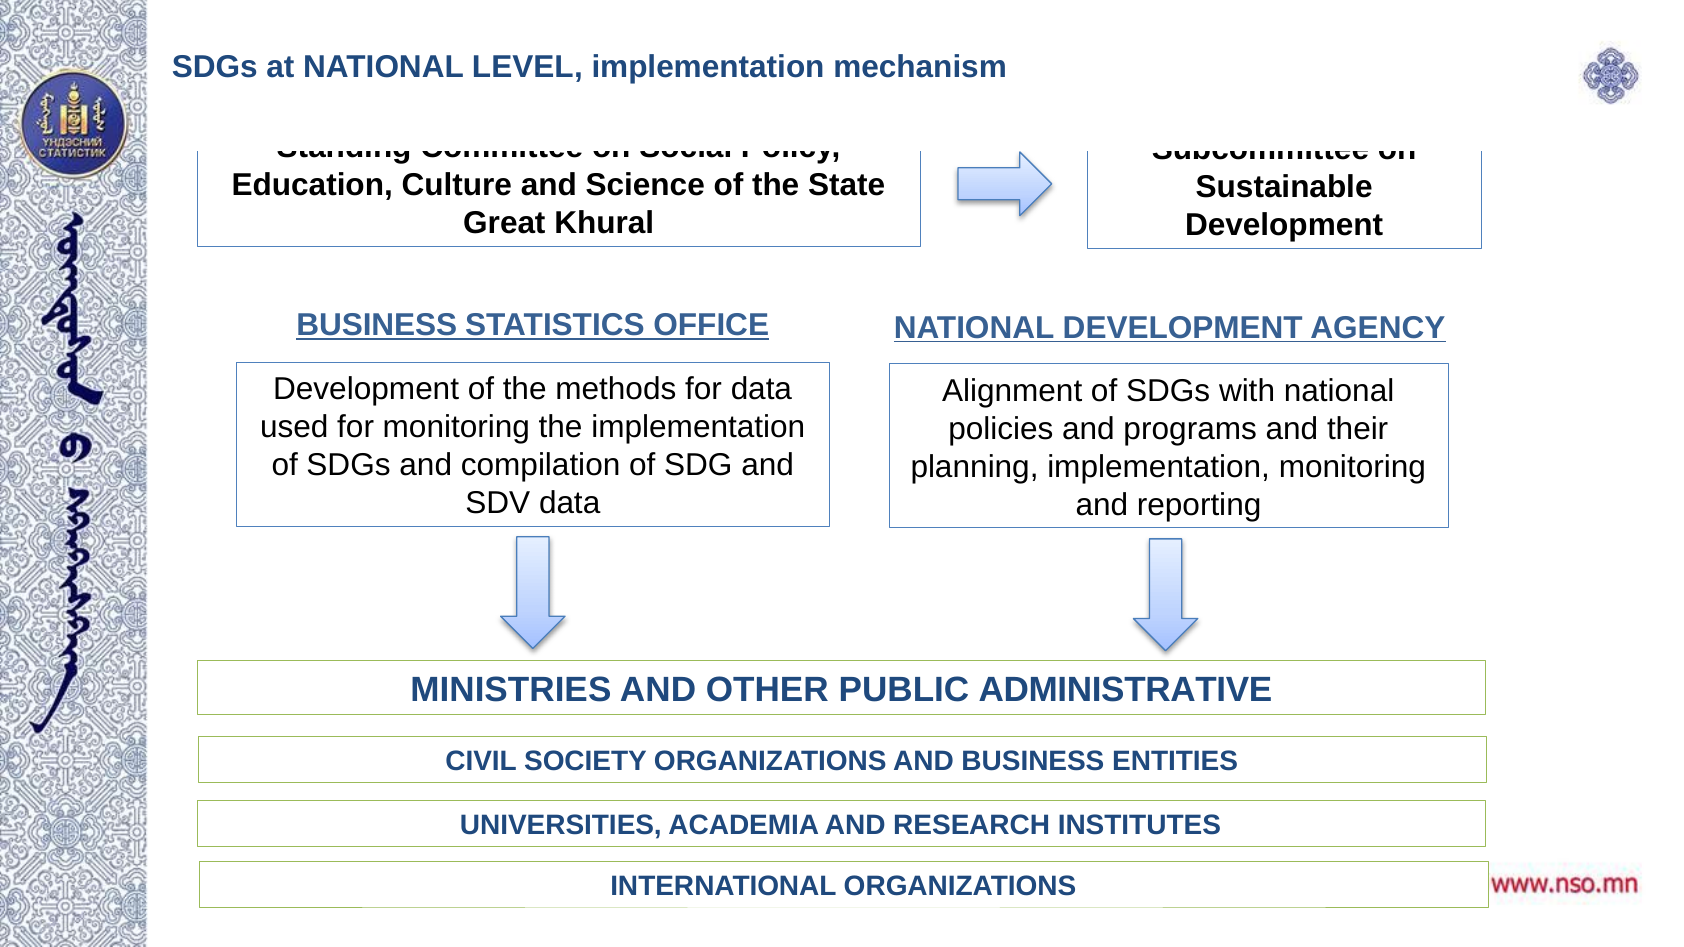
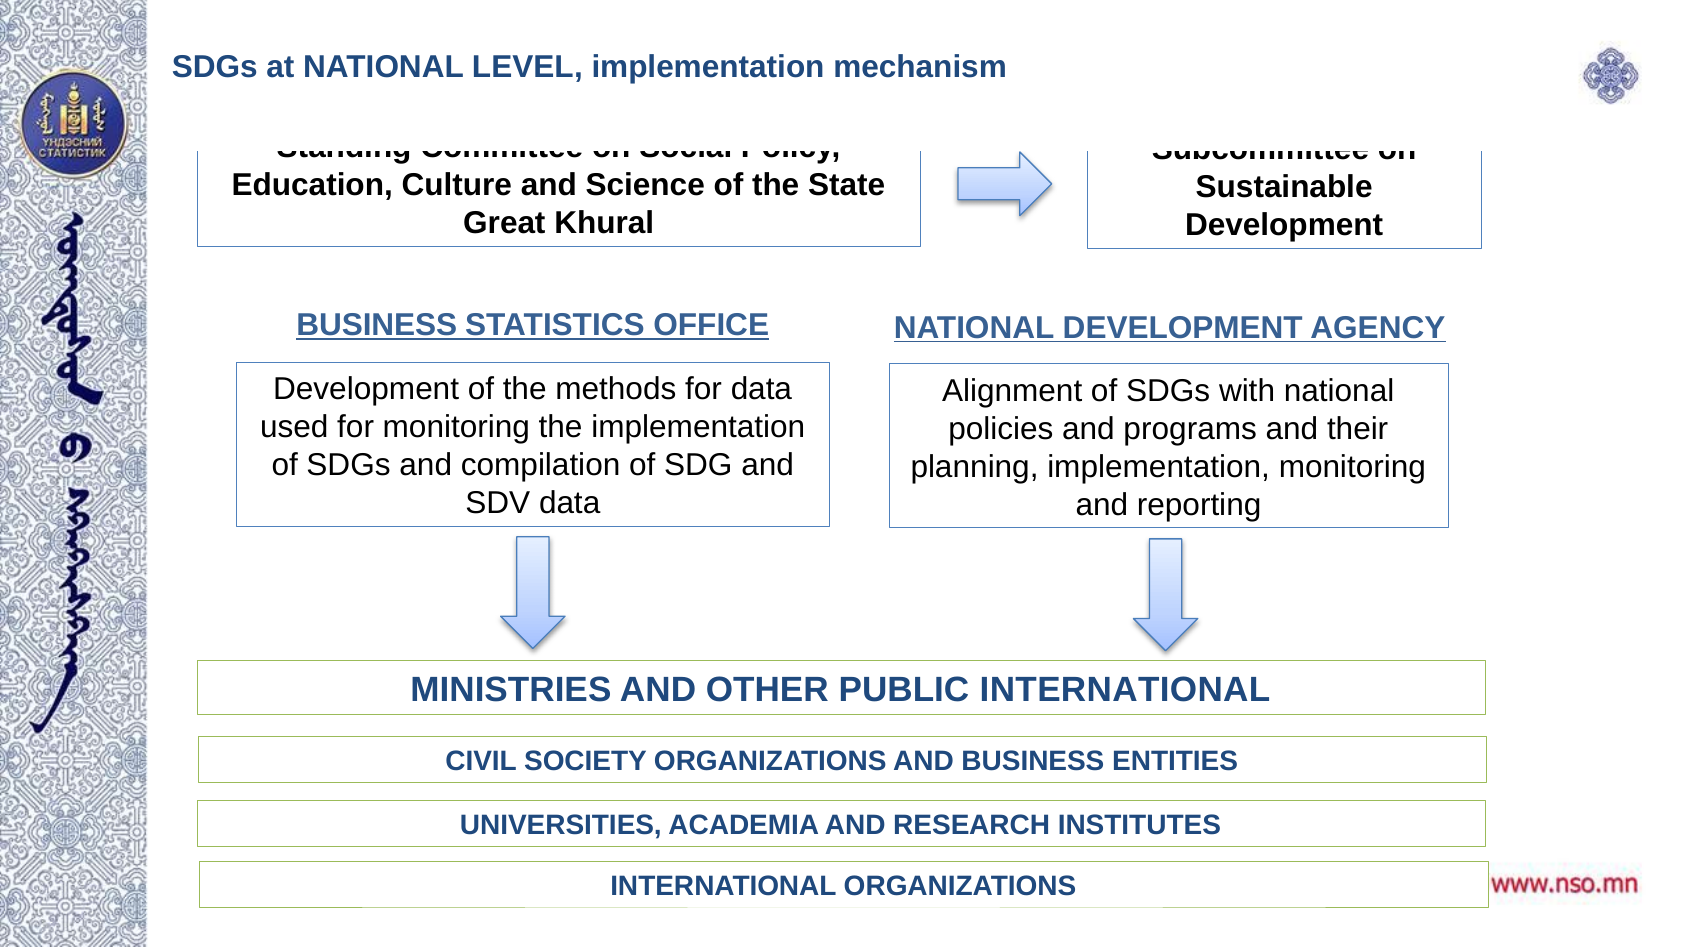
PUBLIC ADMINISTRATIVE: ADMINISTRATIVE -> INTERNATIONAL
